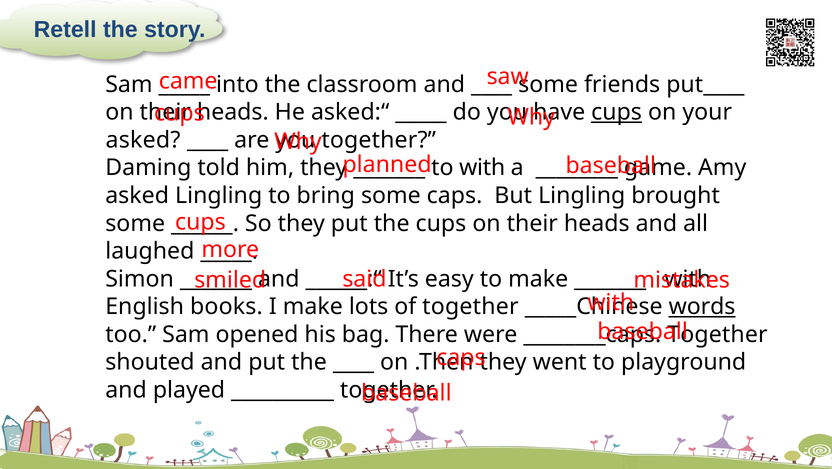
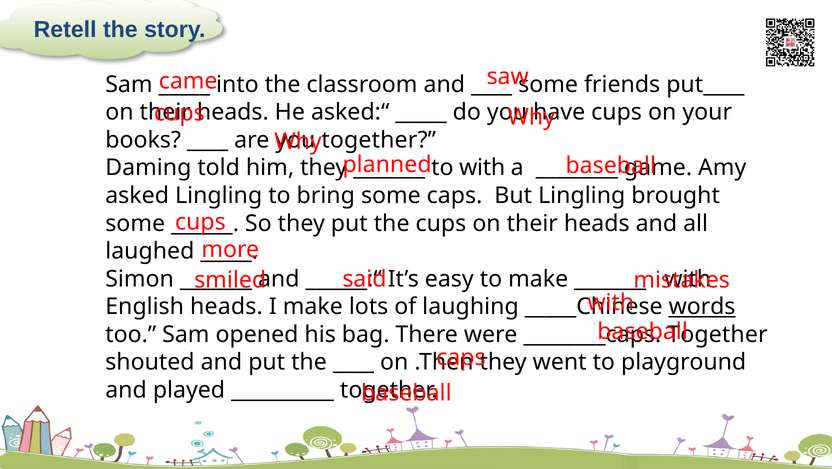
cups at (617, 112) underline: present -> none
asked at (143, 140): asked -> books
English books: books -> heads
of together: together -> laughing
